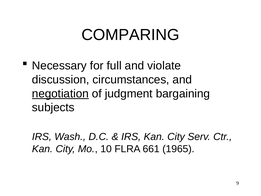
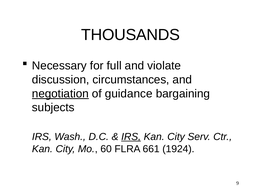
COMPARING: COMPARING -> THOUSANDS
judgment: judgment -> guidance
IRS at (131, 137) underline: none -> present
10: 10 -> 60
1965: 1965 -> 1924
